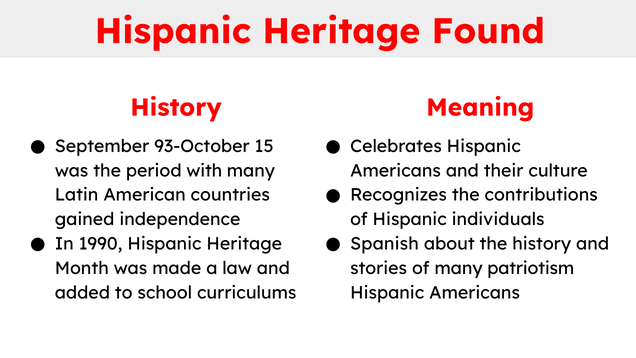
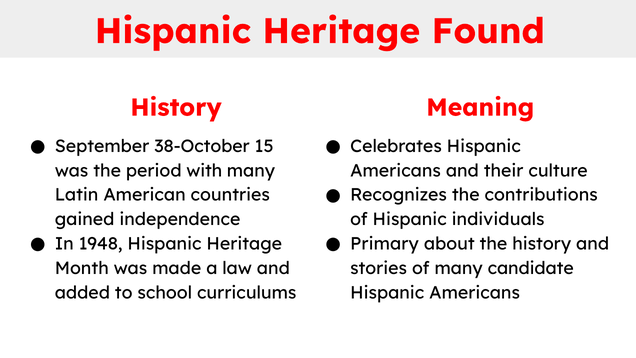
93-October: 93-October -> 38-October
1990: 1990 -> 1948
Spanish: Spanish -> Primary
patriotism: patriotism -> candidate
